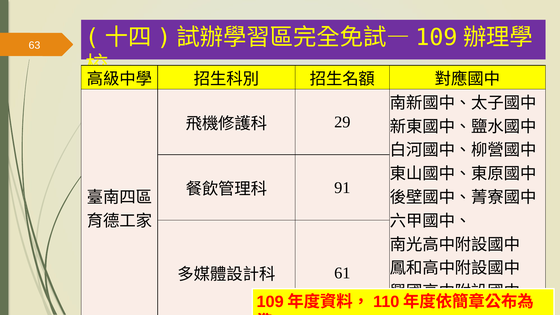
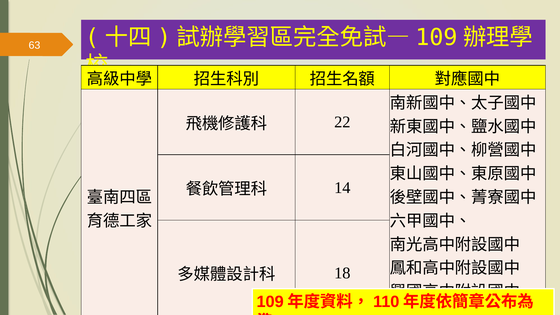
29: 29 -> 22
91: 91 -> 14
61: 61 -> 18
